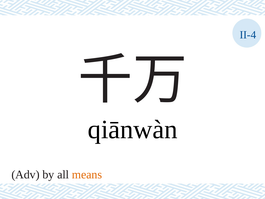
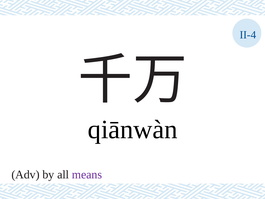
means colour: orange -> purple
